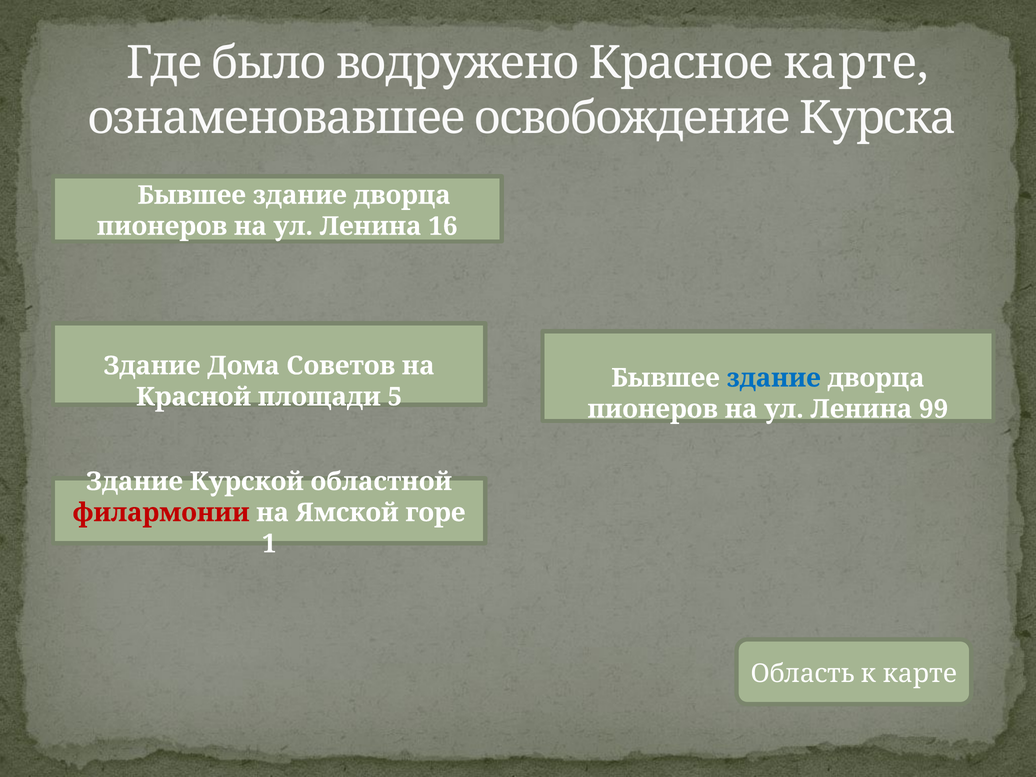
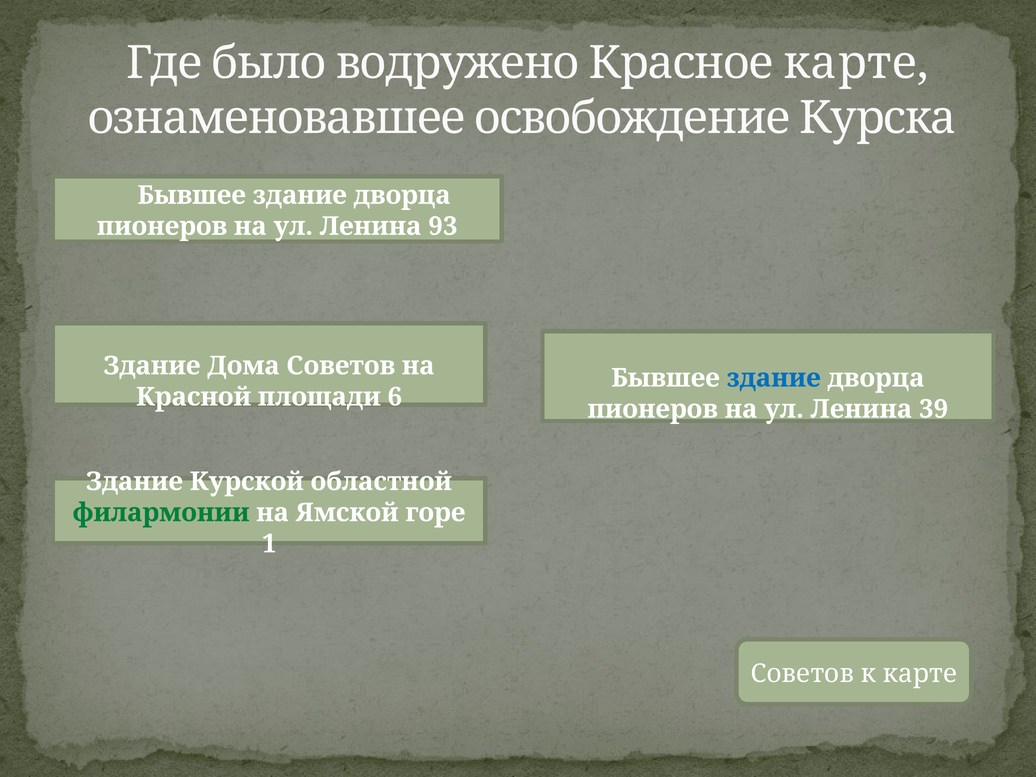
16: 16 -> 93
5: 5 -> 6
99: 99 -> 39
филармонии colour: red -> green
Область at (803, 674): Область -> Советов
